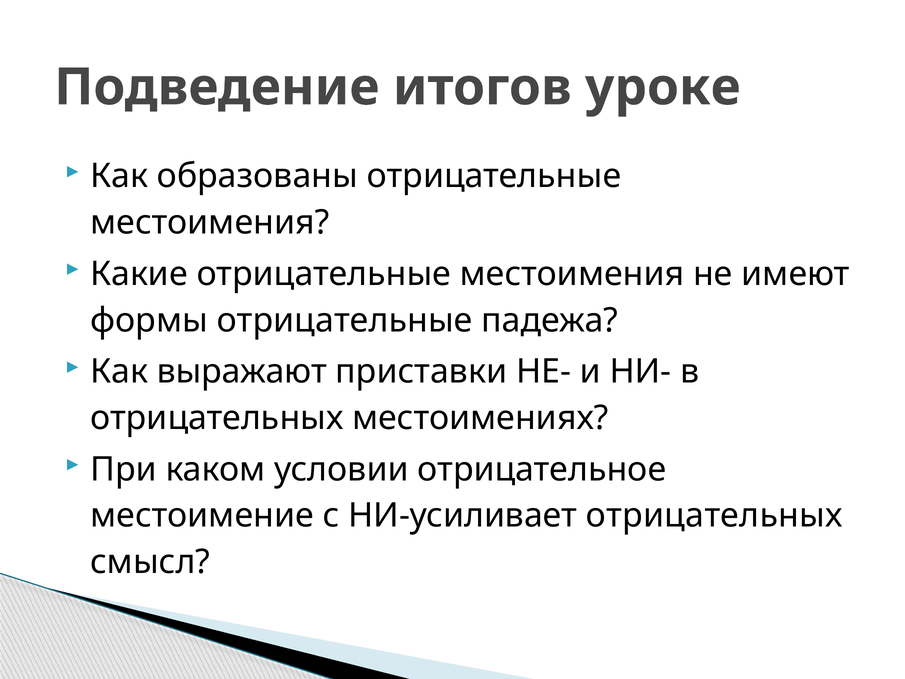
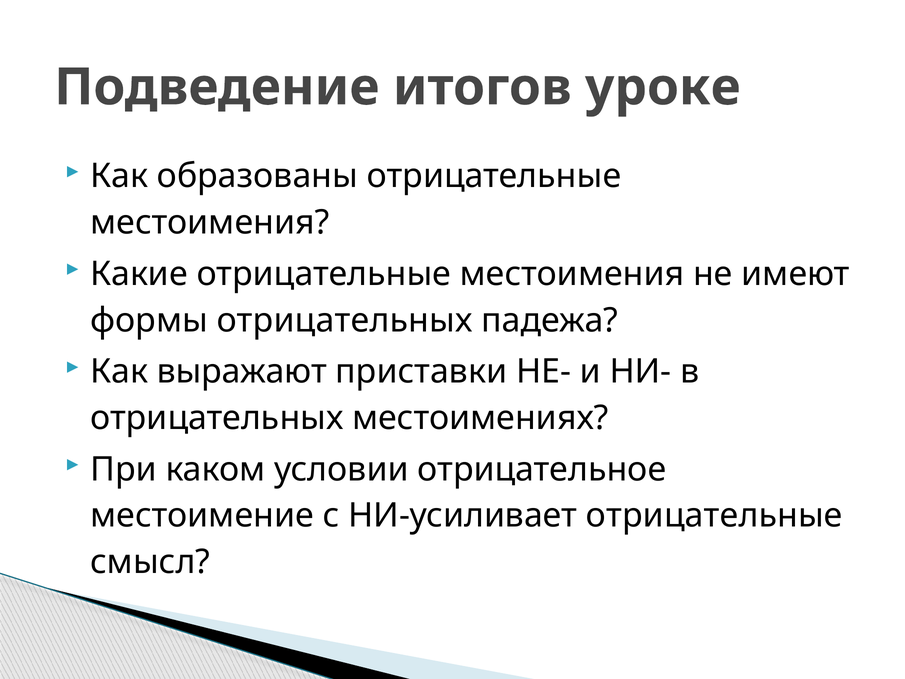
формы отрицательные: отрицательные -> отрицательных
НИ-усиливает отрицательных: отрицательных -> отрицательные
